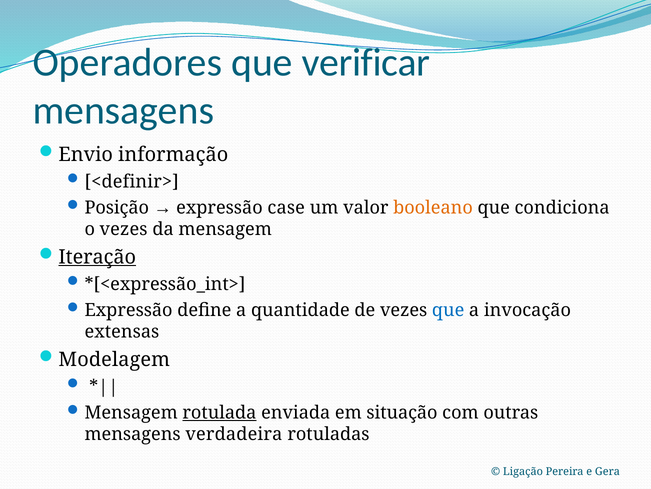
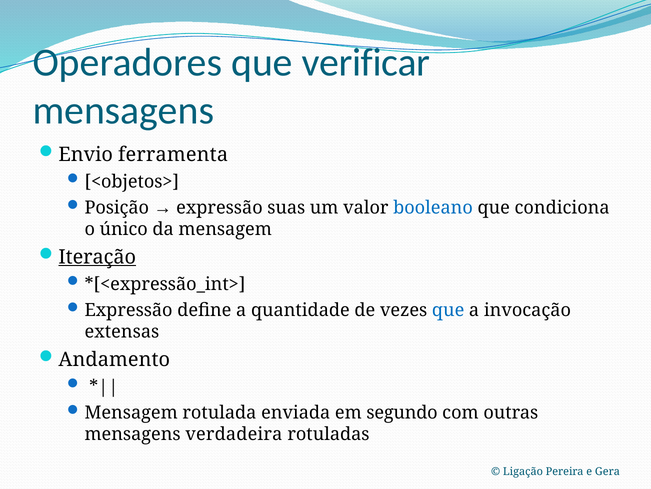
informação: informação -> ferramenta
<definir>: <definir> -> <objetos>
case: case -> suas
booleano colour: orange -> blue
o vezes: vezes -> único
Modelagem: Modelagem -> Andamento
rotulada underline: present -> none
situação: situação -> segundo
